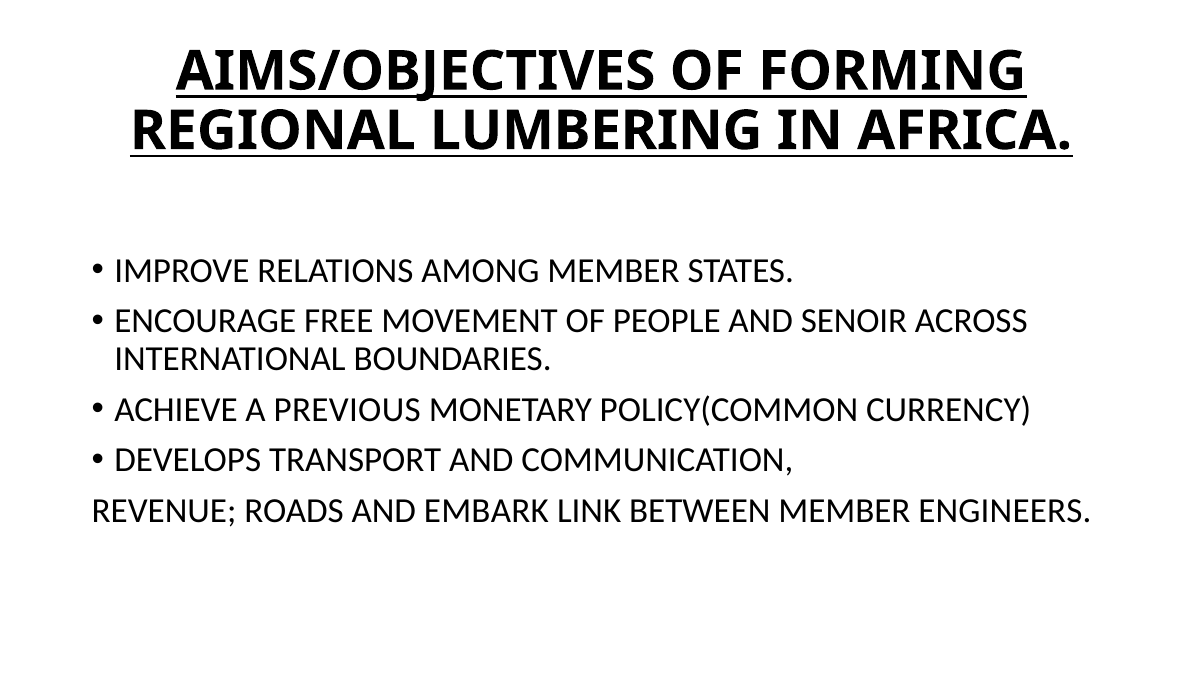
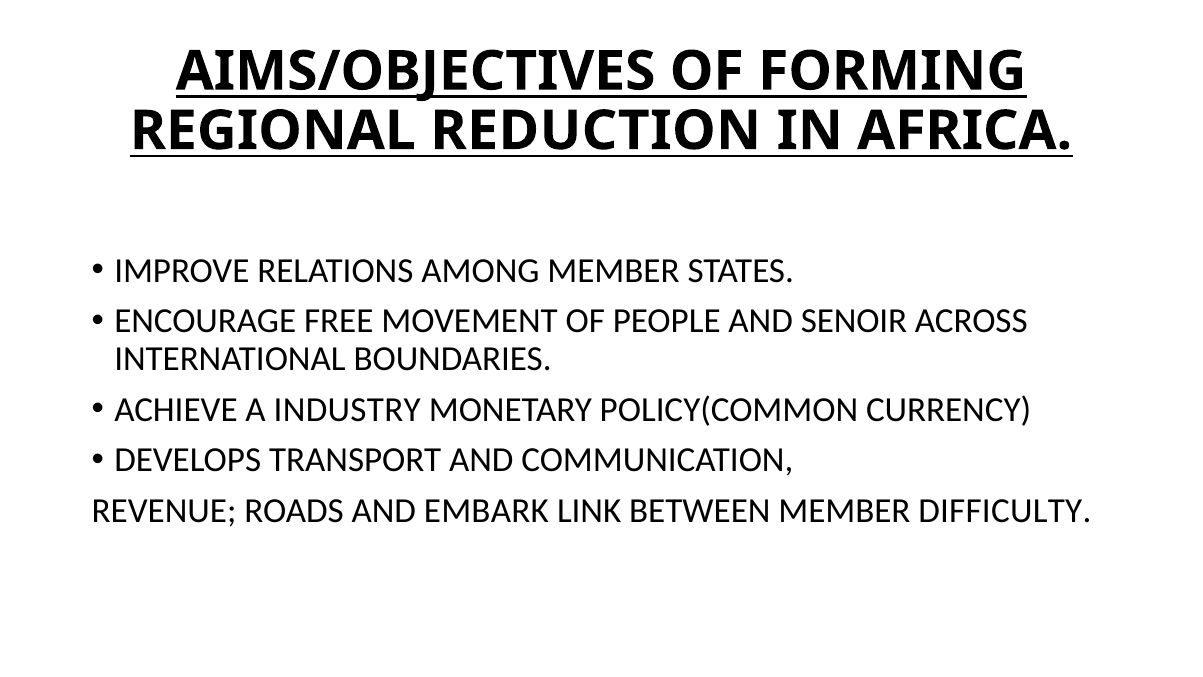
LUMBERING: LUMBERING -> REDUCTION
PREVIOUS: PREVIOUS -> INDUSTRY
ENGINEERS: ENGINEERS -> DIFFICULTY
